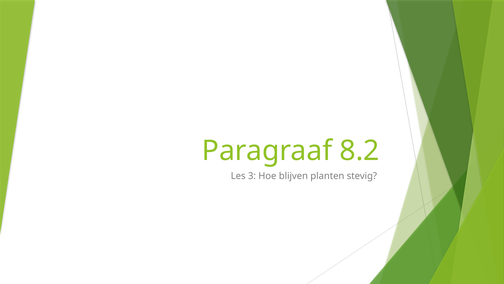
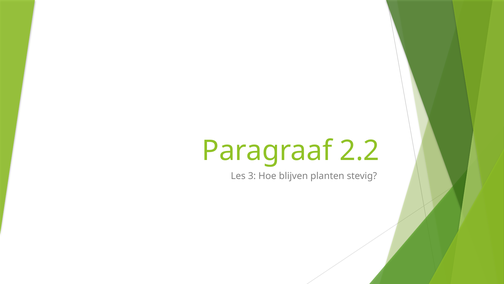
8.2: 8.2 -> 2.2
